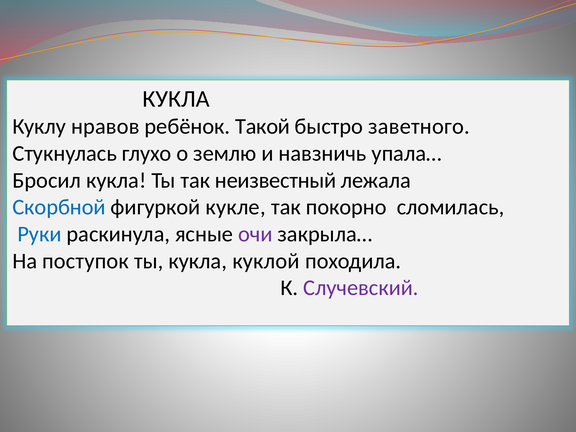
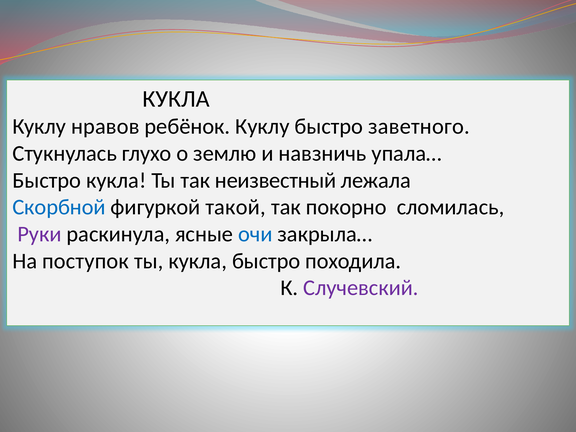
ребёнок Такой: Такой -> Куклу
Бросил at (47, 180): Бросил -> Быстро
кукле: кукле -> такой
Руки colour: blue -> purple
очи colour: purple -> blue
кукла куклой: куклой -> быстро
